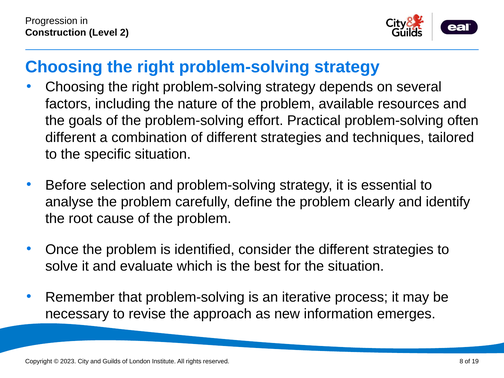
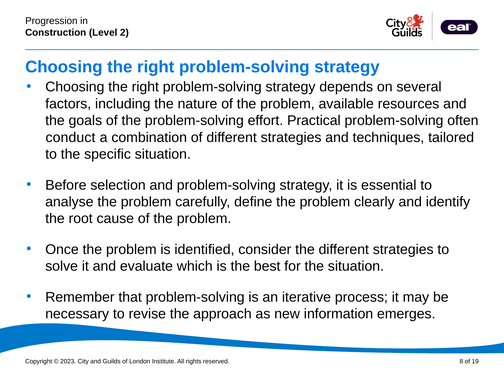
different at (71, 137): different -> conduct
